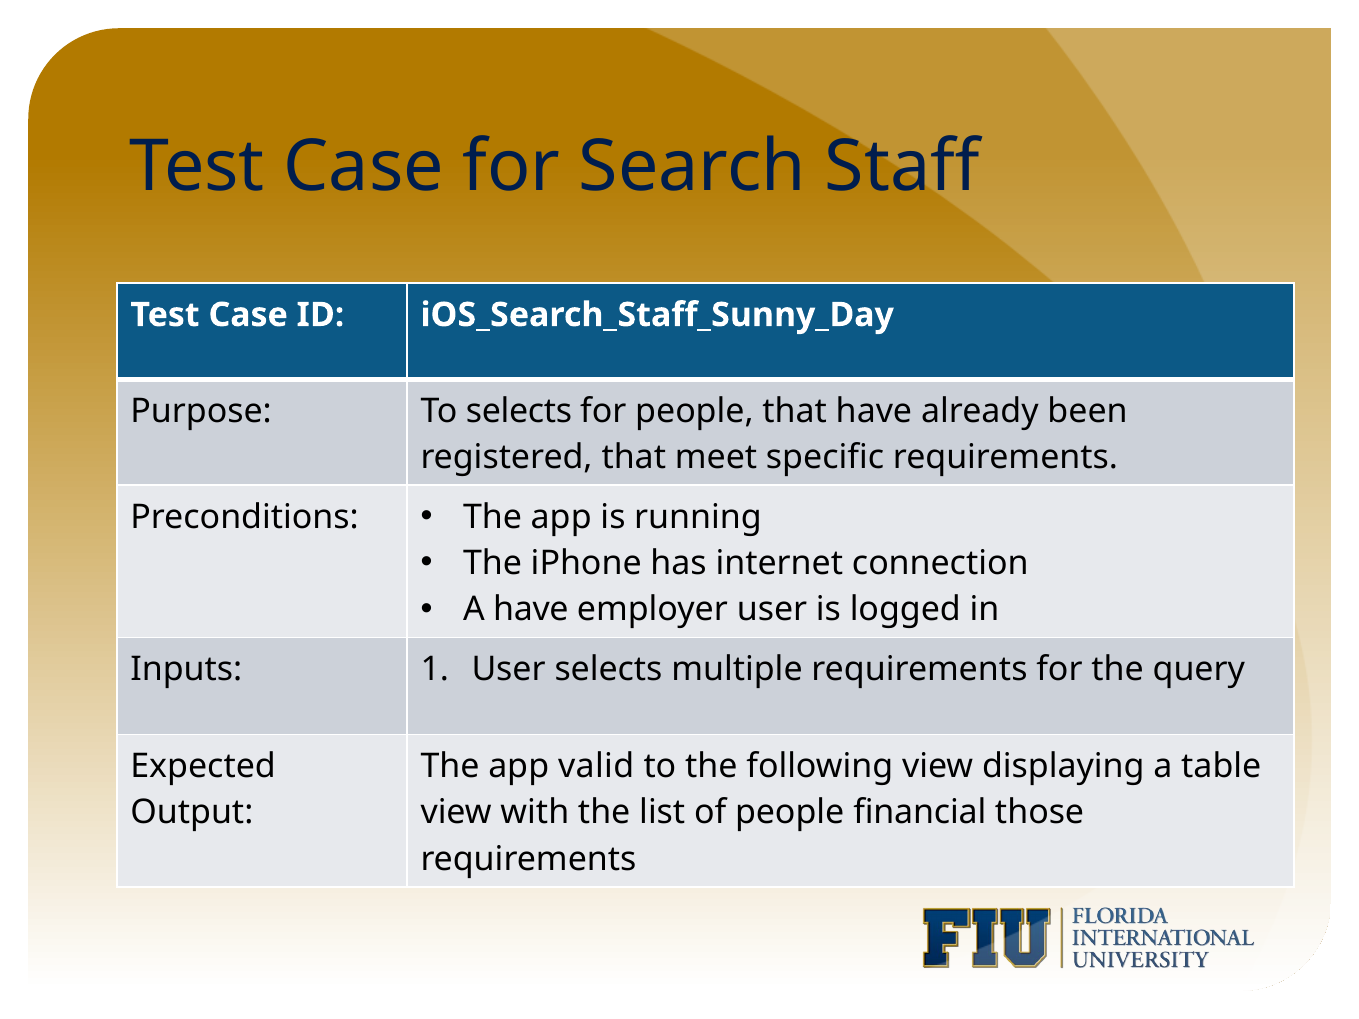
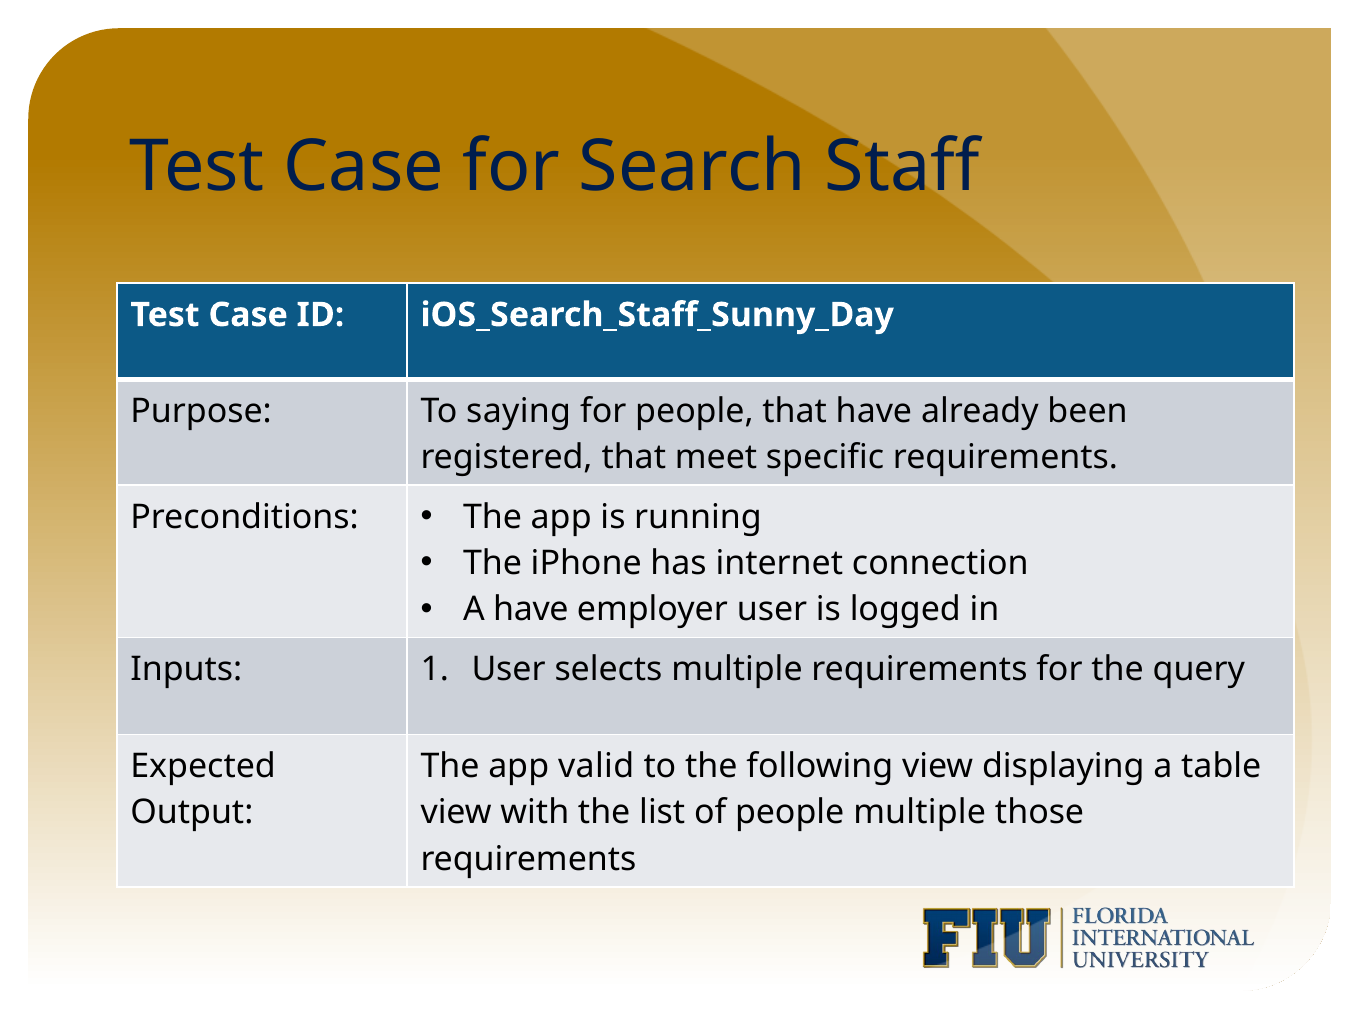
To selects: selects -> saying
people financial: financial -> multiple
